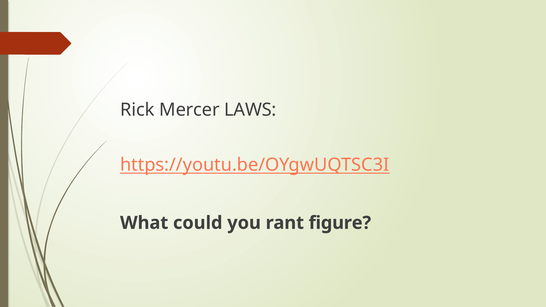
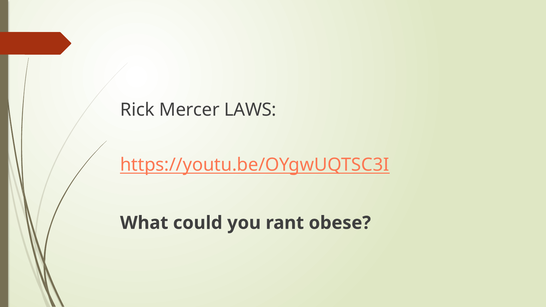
figure: figure -> obese
